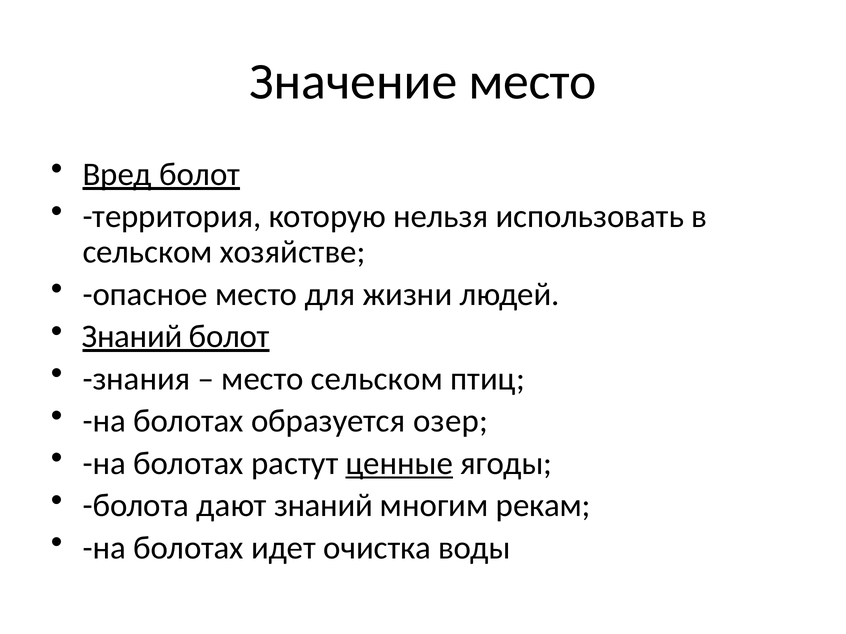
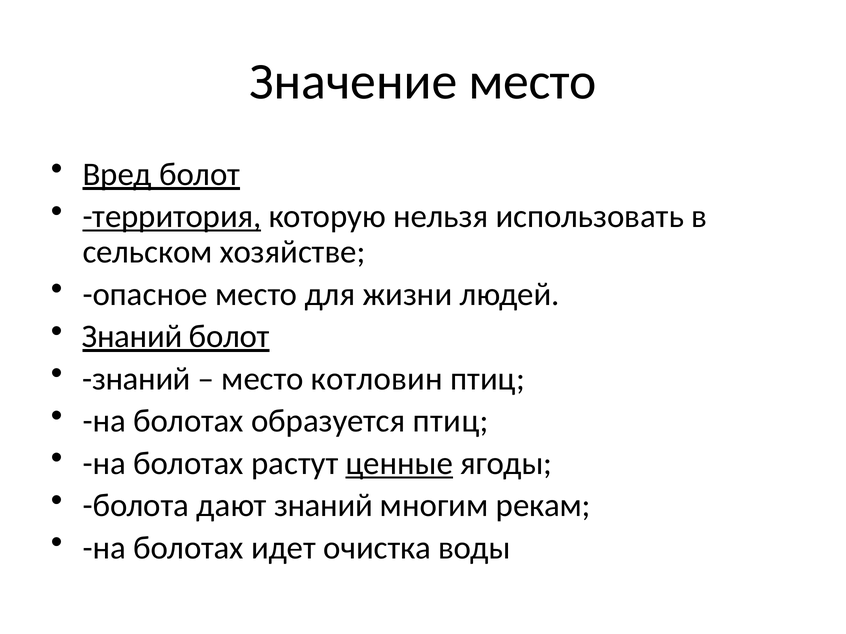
территория underline: none -> present
знания at (136, 379): знания -> знаний
место сельском: сельском -> котловин
образуется озер: озер -> птиц
